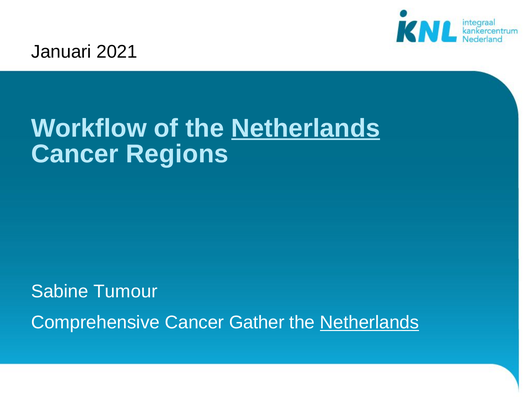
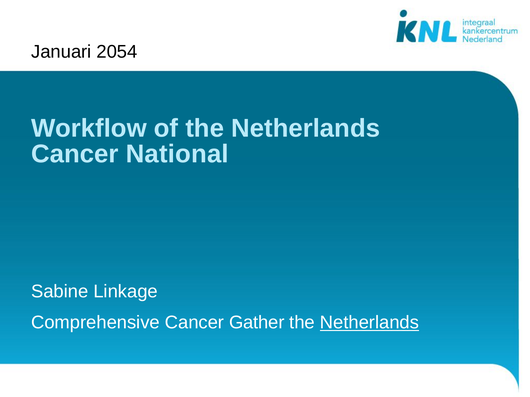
2021: 2021 -> 2054
Netherlands at (306, 128) underline: present -> none
Regions: Regions -> National
Tumour: Tumour -> Linkage
